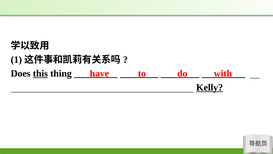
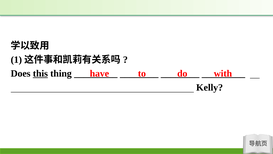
Kelly underline: present -> none
